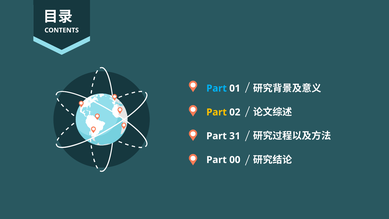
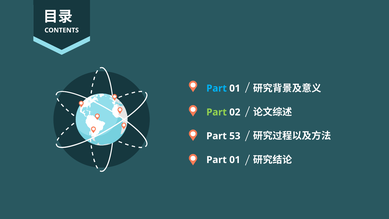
Part at (217, 112) colour: yellow -> light green
31: 31 -> 53
00 at (235, 160): 00 -> 01
